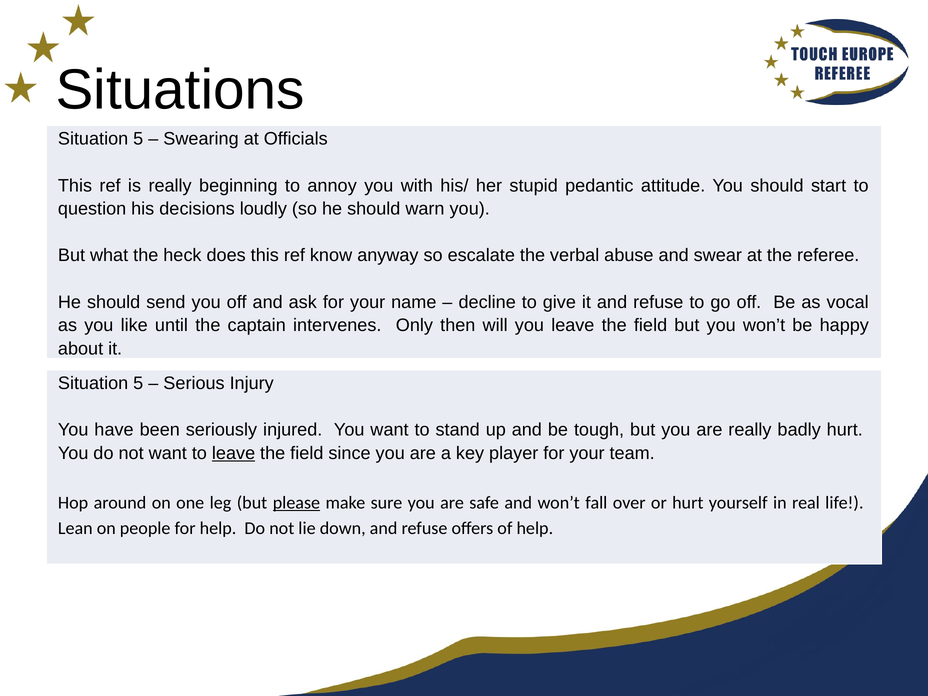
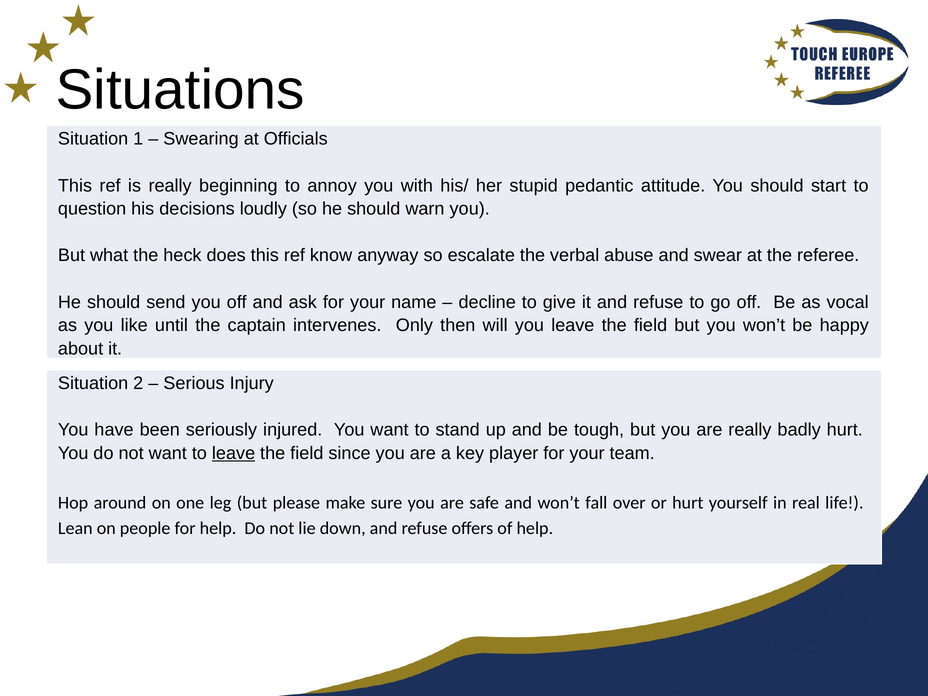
5 at (138, 139): 5 -> 1
5 at (138, 383): 5 -> 2
please underline: present -> none
